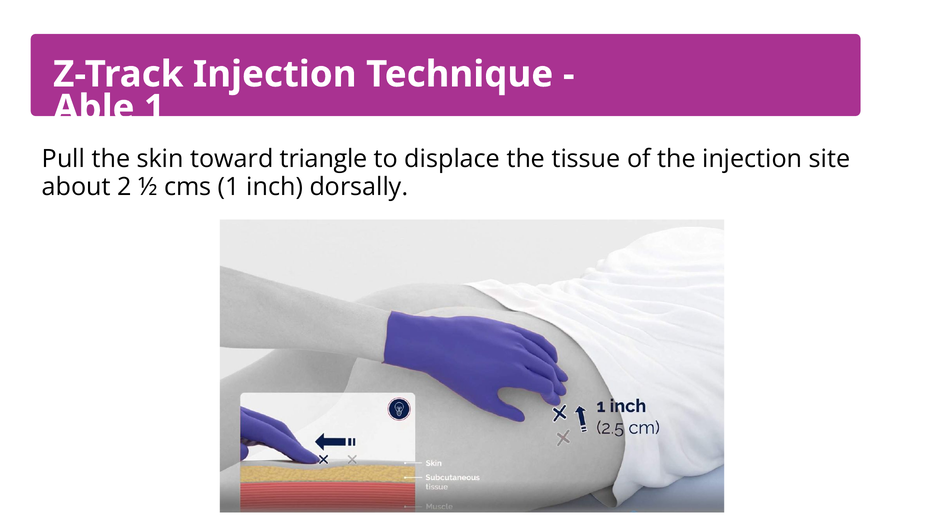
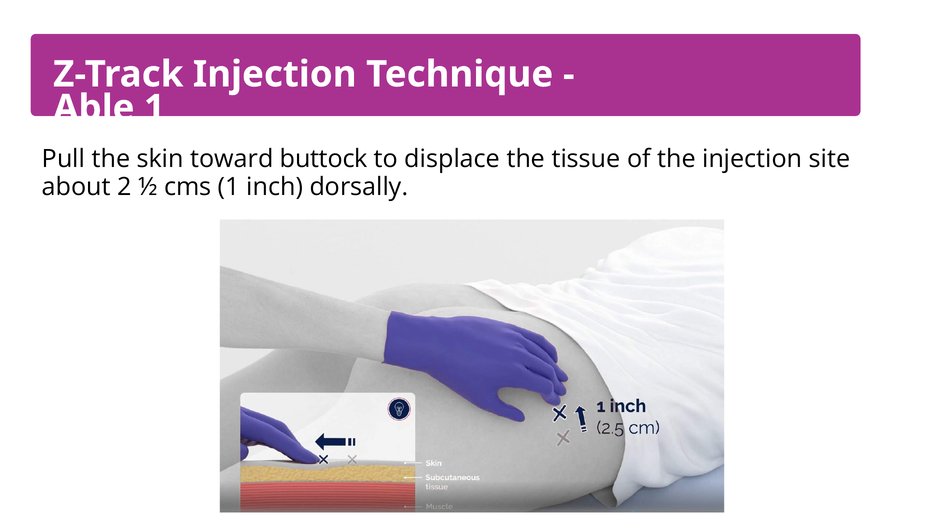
triangle: triangle -> buttock
